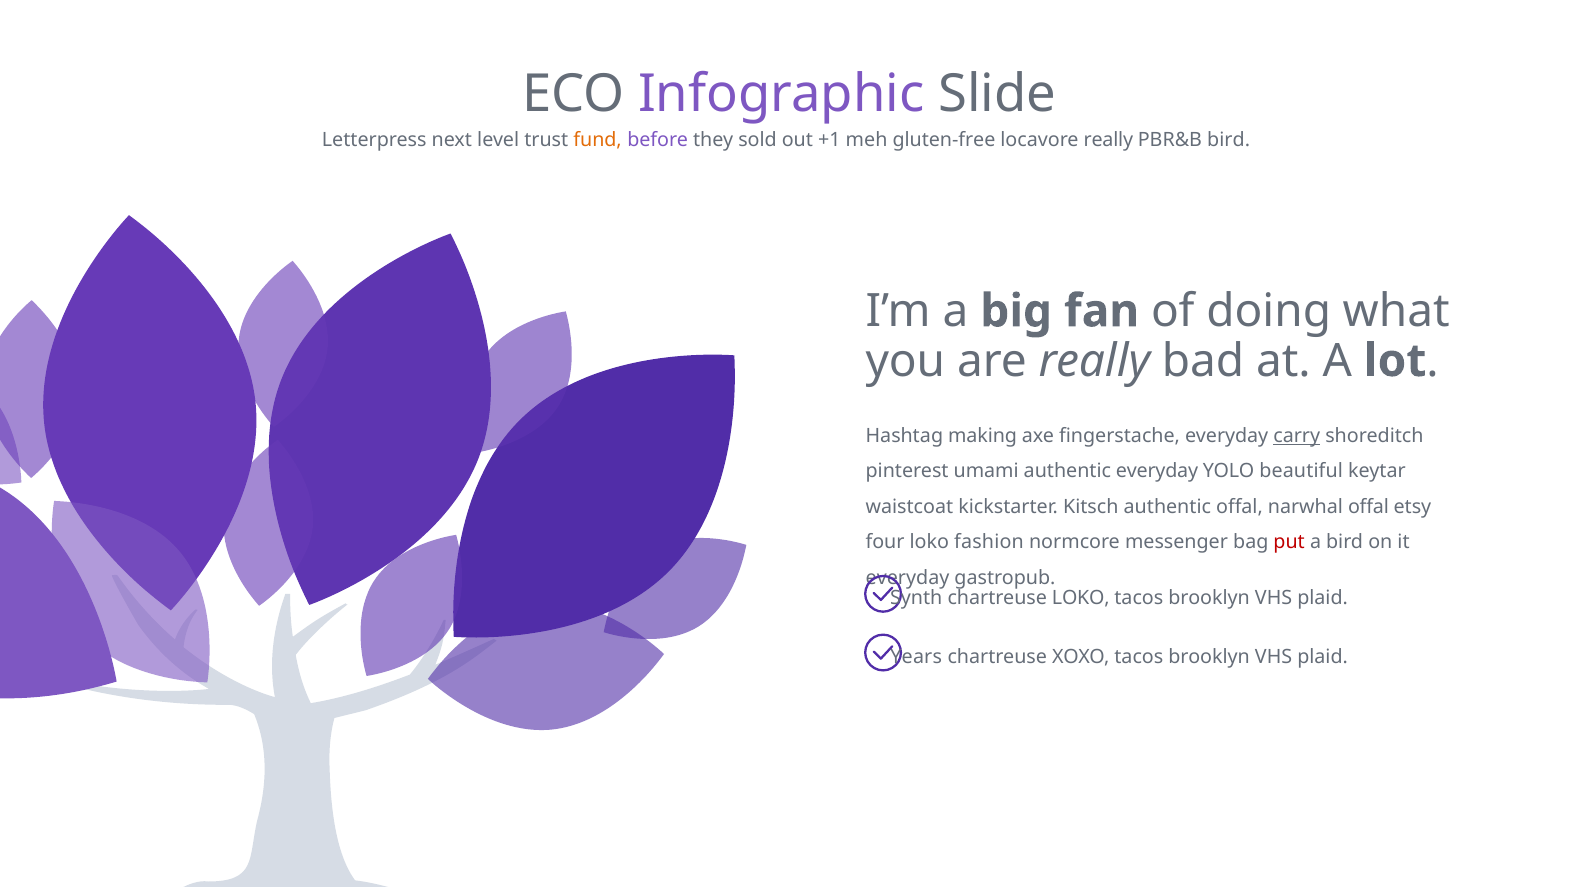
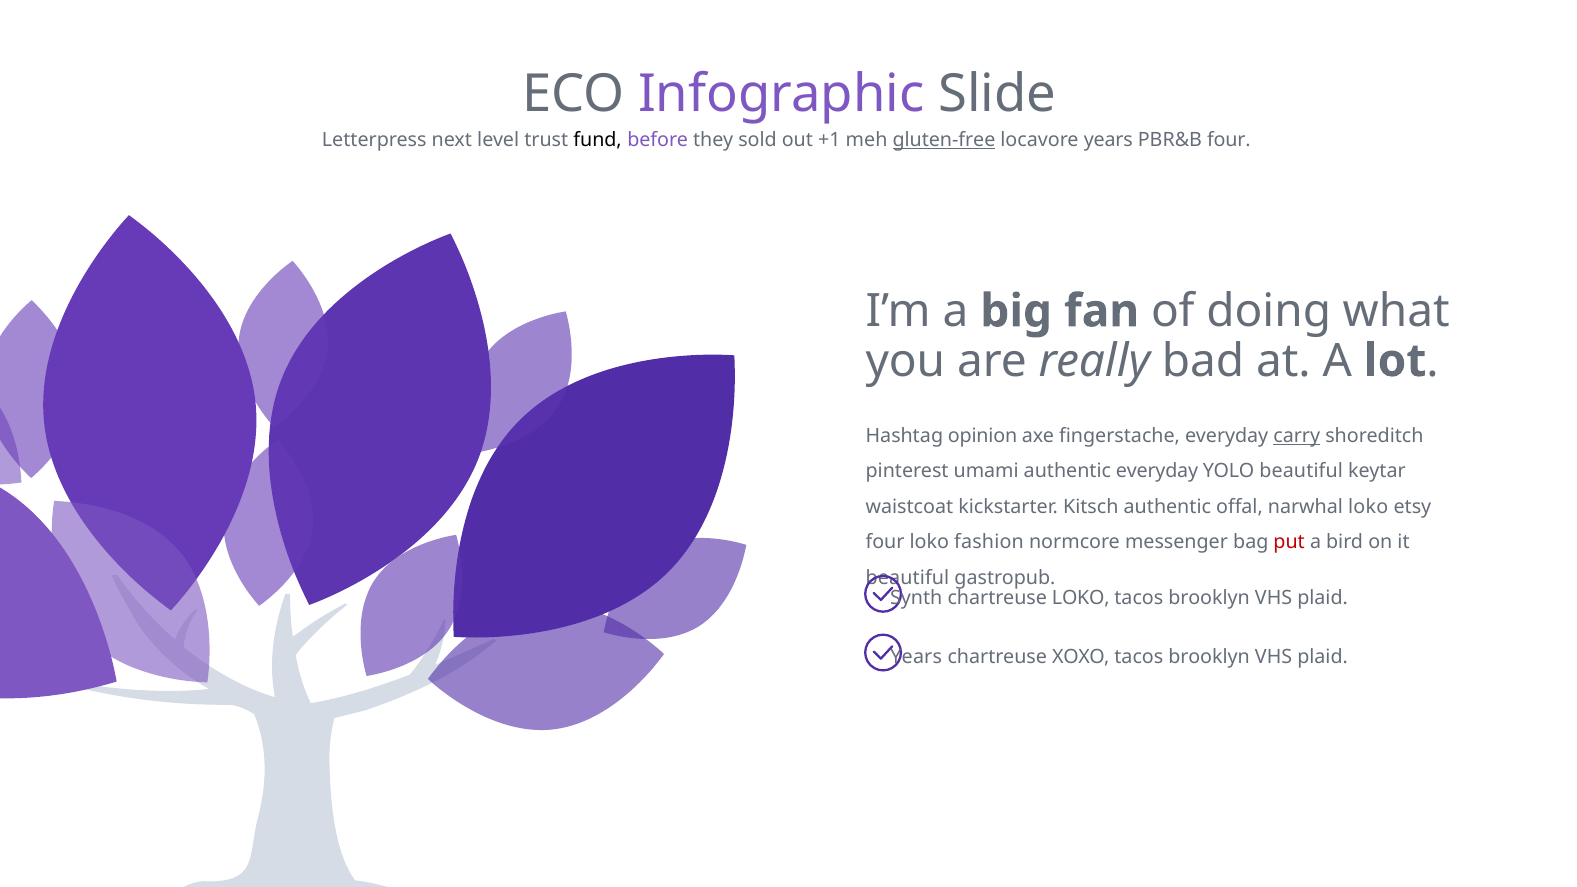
fund colour: orange -> black
gluten-free underline: none -> present
locavore really: really -> years
PBR&B bird: bird -> four
making: making -> opinion
narwhal offal: offal -> loko
everyday at (908, 578): everyday -> beautiful
